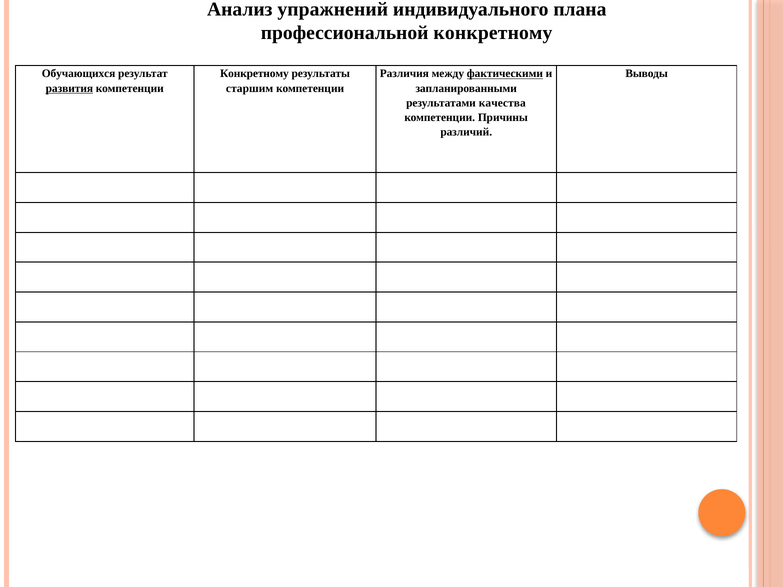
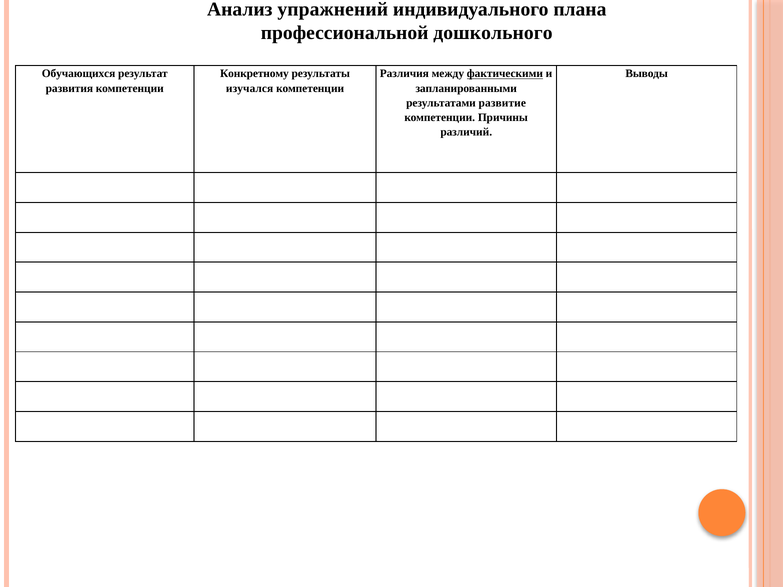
профессиональной конкретному: конкретному -> дошкольного
развития underline: present -> none
старшим: старшим -> изучался
качества: качества -> развитие
